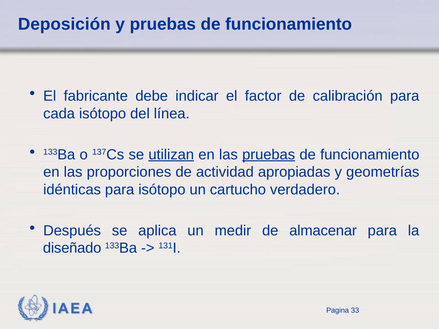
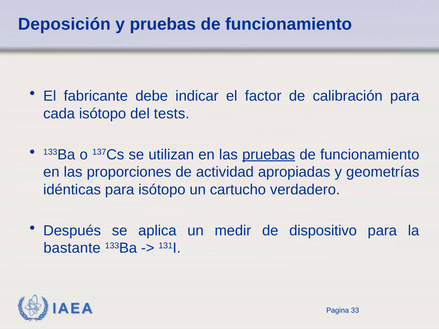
línea: línea -> tests
utilizan underline: present -> none
almacenar: almacenar -> dispositivo
diseñado: diseñado -> bastante
